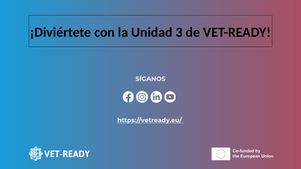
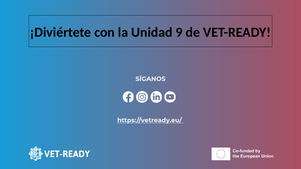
3: 3 -> 9
